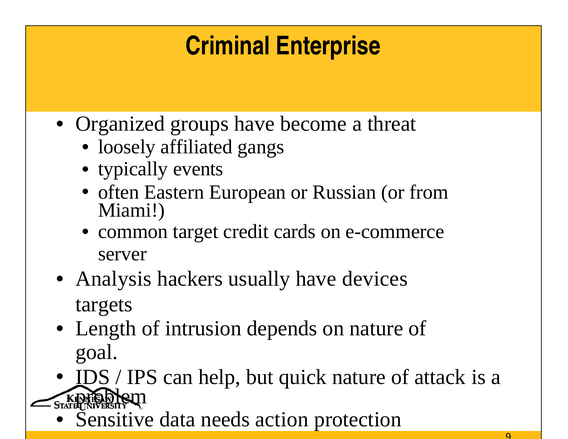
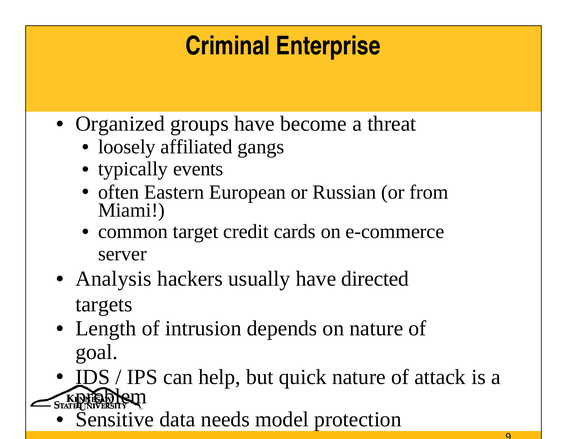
devices: devices -> directed
action: action -> model
